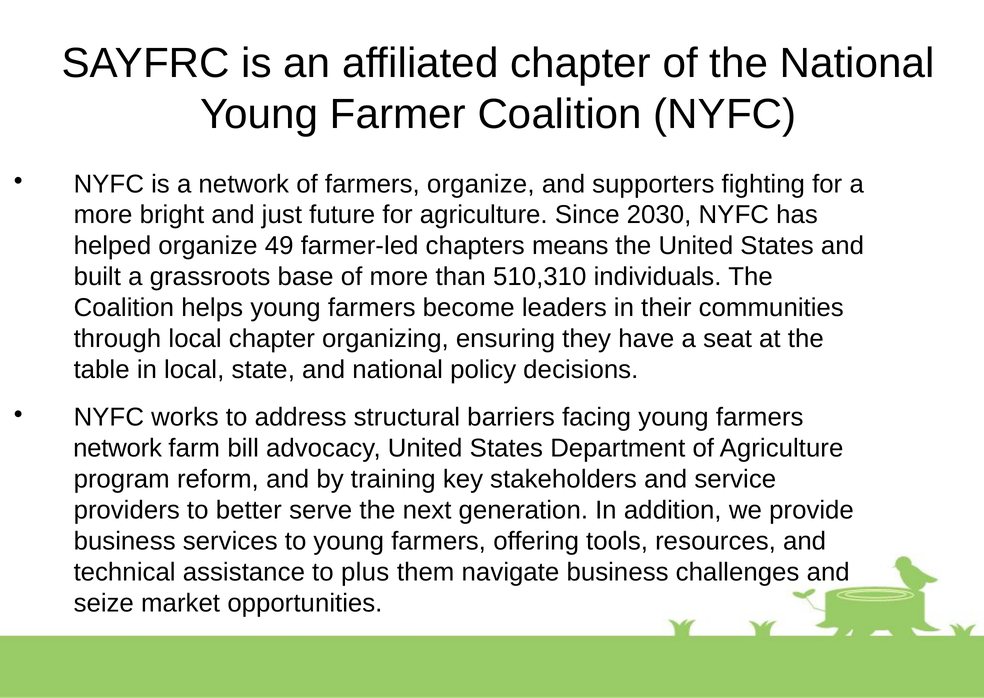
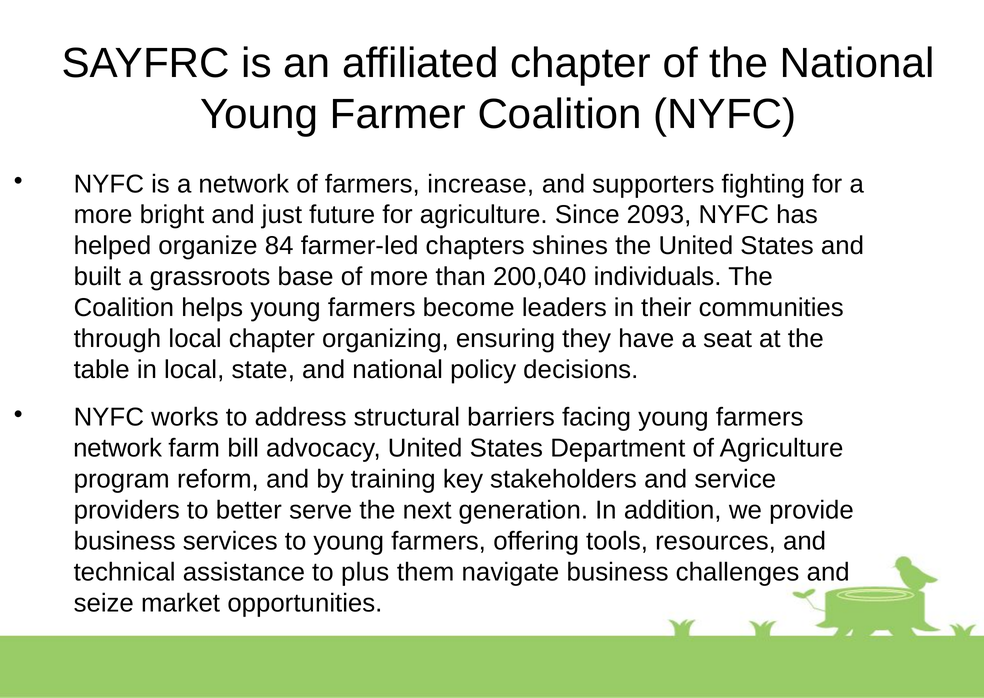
farmers organize: organize -> increase
2030: 2030 -> 2093
49: 49 -> 84
means: means -> shines
510,310: 510,310 -> 200,040
